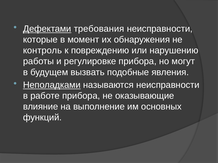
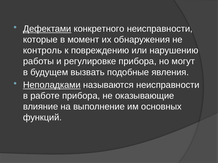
требования: требования -> конкретного
